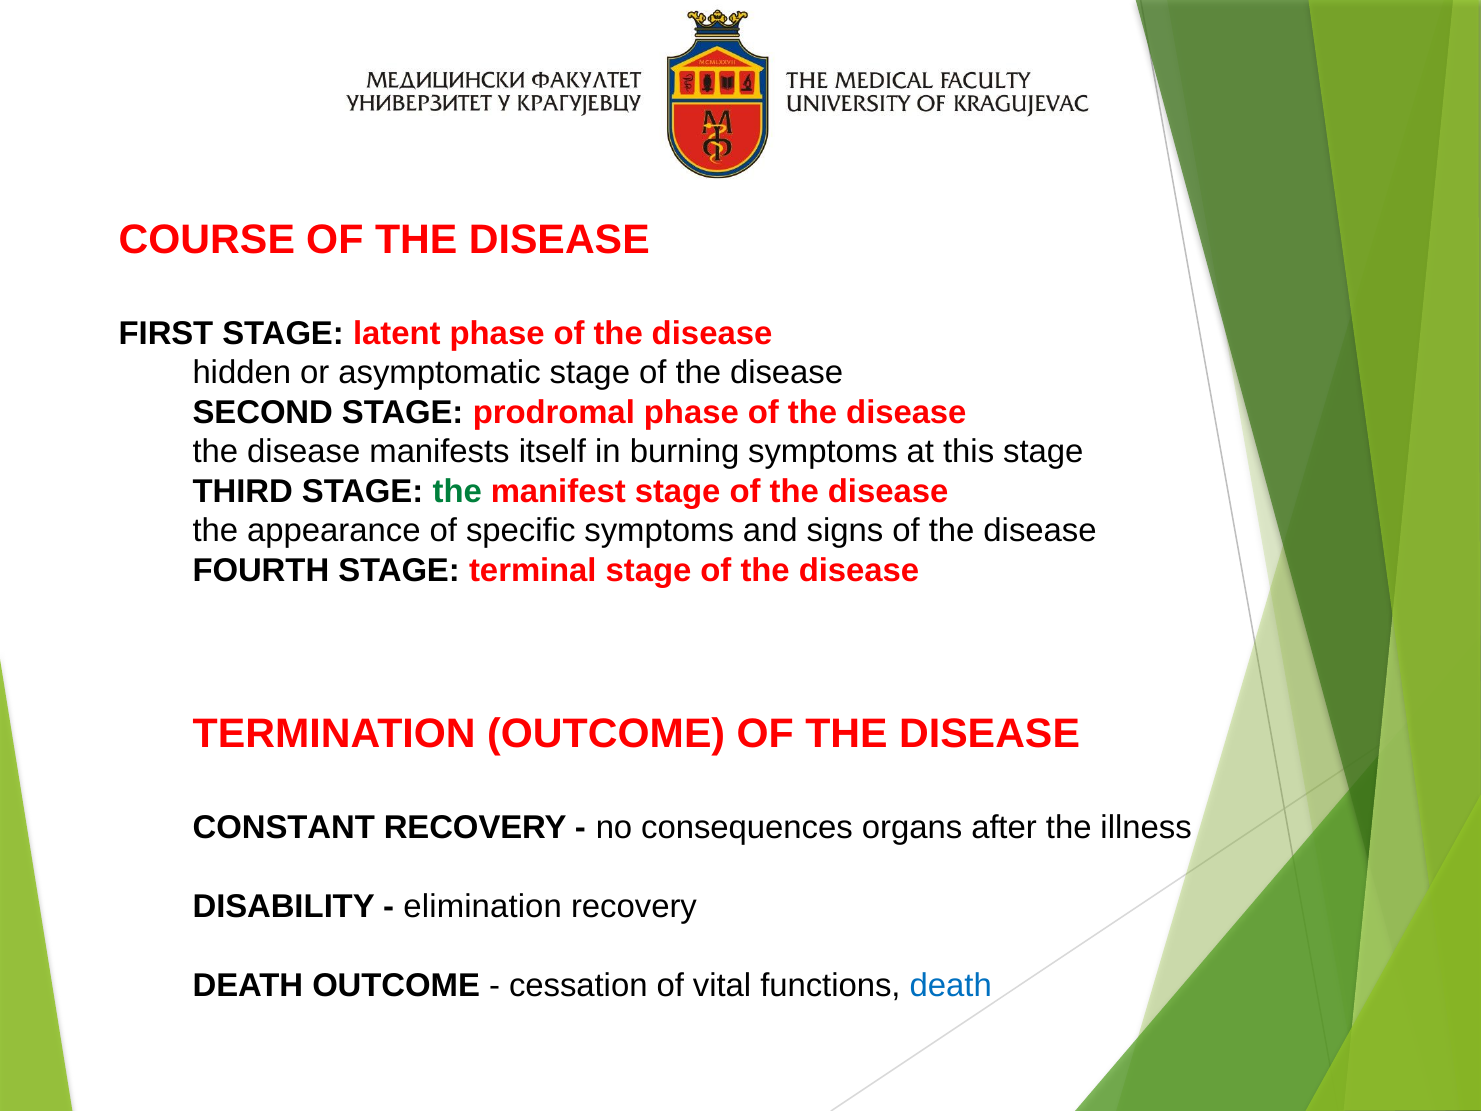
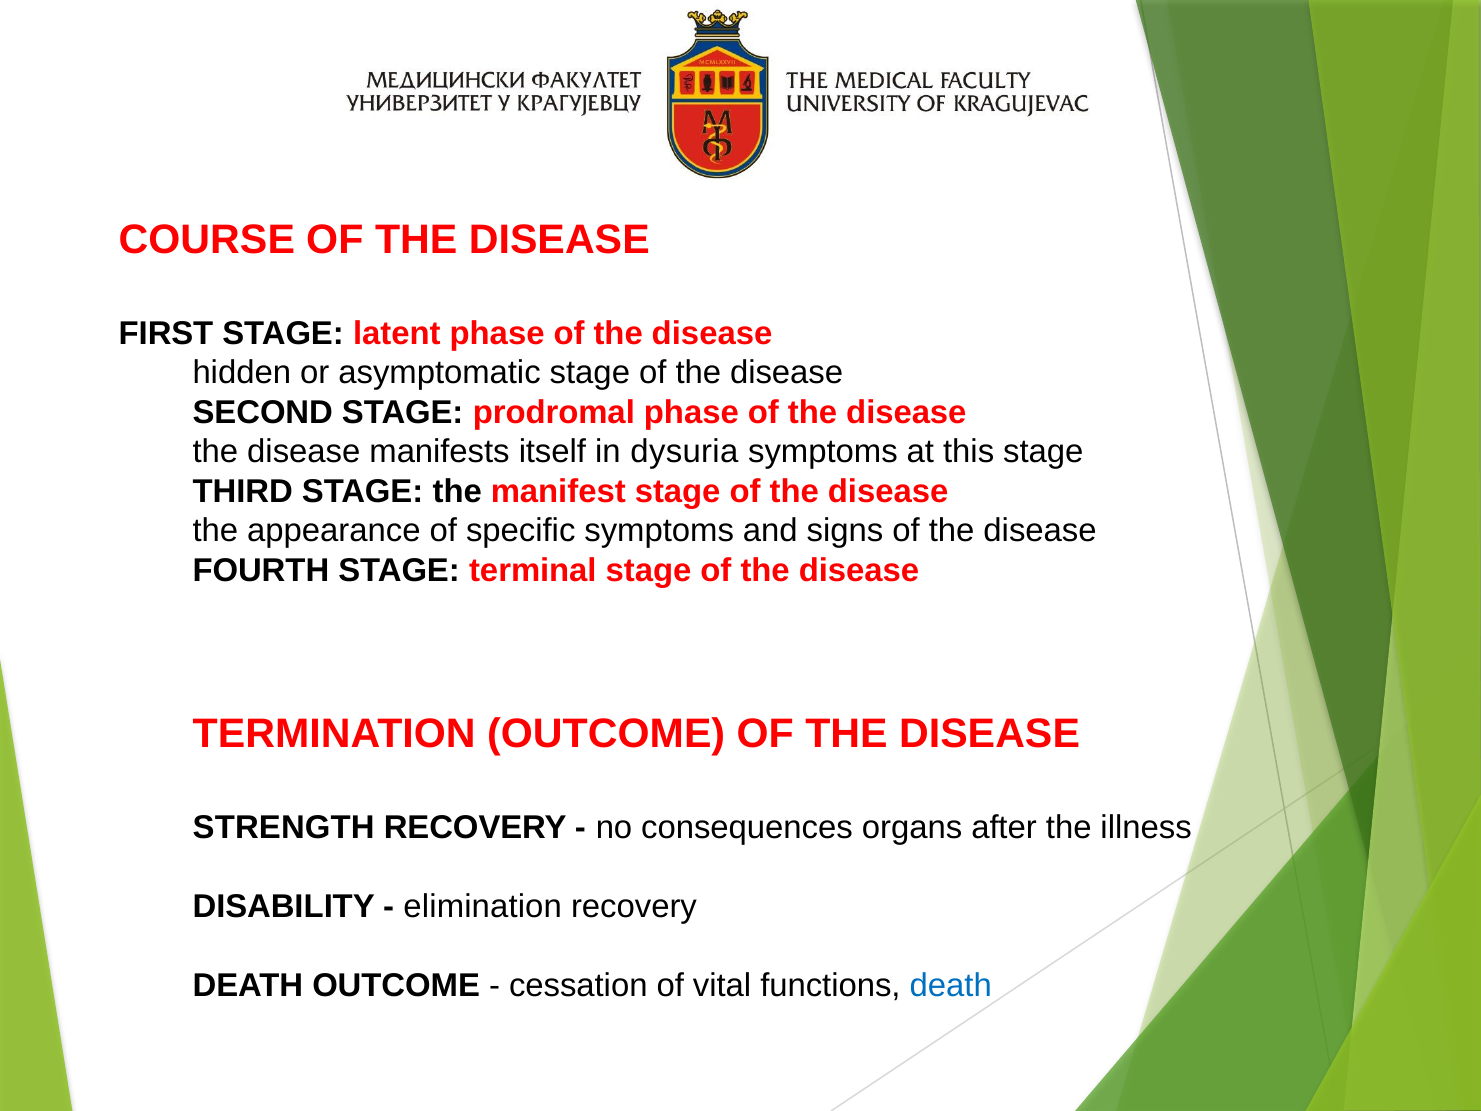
burning: burning -> dysuria
the at (457, 491) colour: green -> black
CONSTANT: CONSTANT -> STRENGTH
